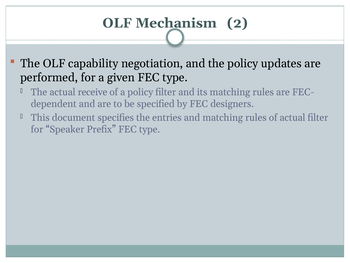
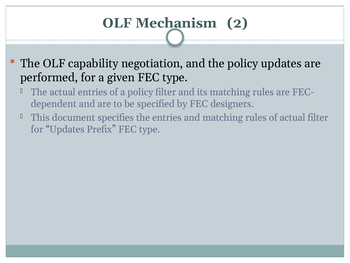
actual receive: receive -> entries
for Speaker: Speaker -> Updates
